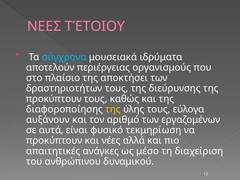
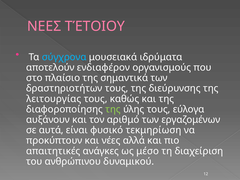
περιέργειας: περιέργειας -> ενδιαφέρον
αποκτήσει: αποκτήσει -> σημαντικά
προκύπτουν at (54, 99): προκύπτουν -> λειτουργίας
της at (113, 109) colour: yellow -> light green
